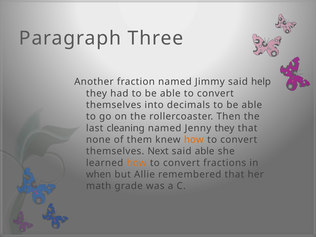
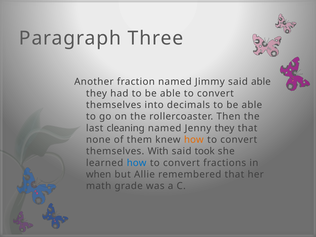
said help: help -> able
Next: Next -> With
said able: able -> took
how at (137, 163) colour: orange -> blue
